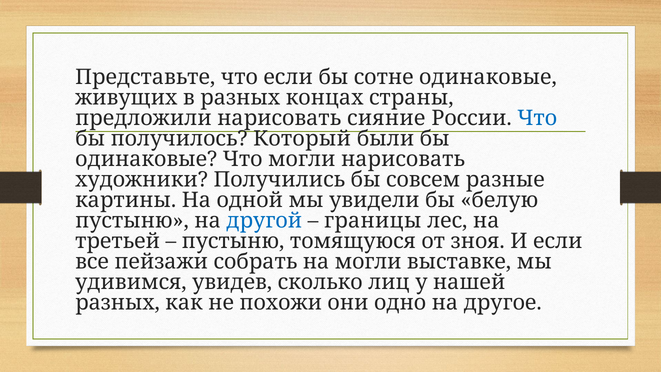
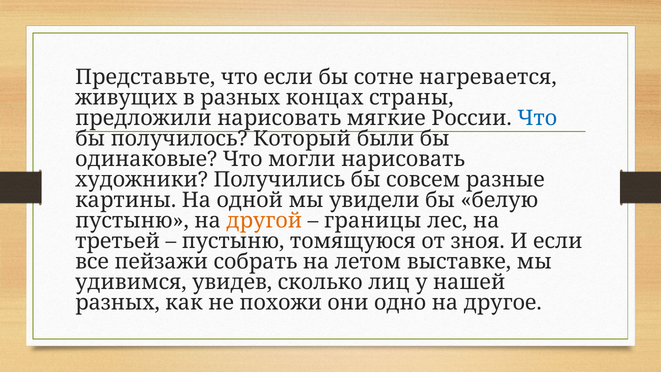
сотне одинаковые: одинаковые -> нагревается
сияние: сияние -> мягкие
другой colour: blue -> orange
на могли: могли -> летом
